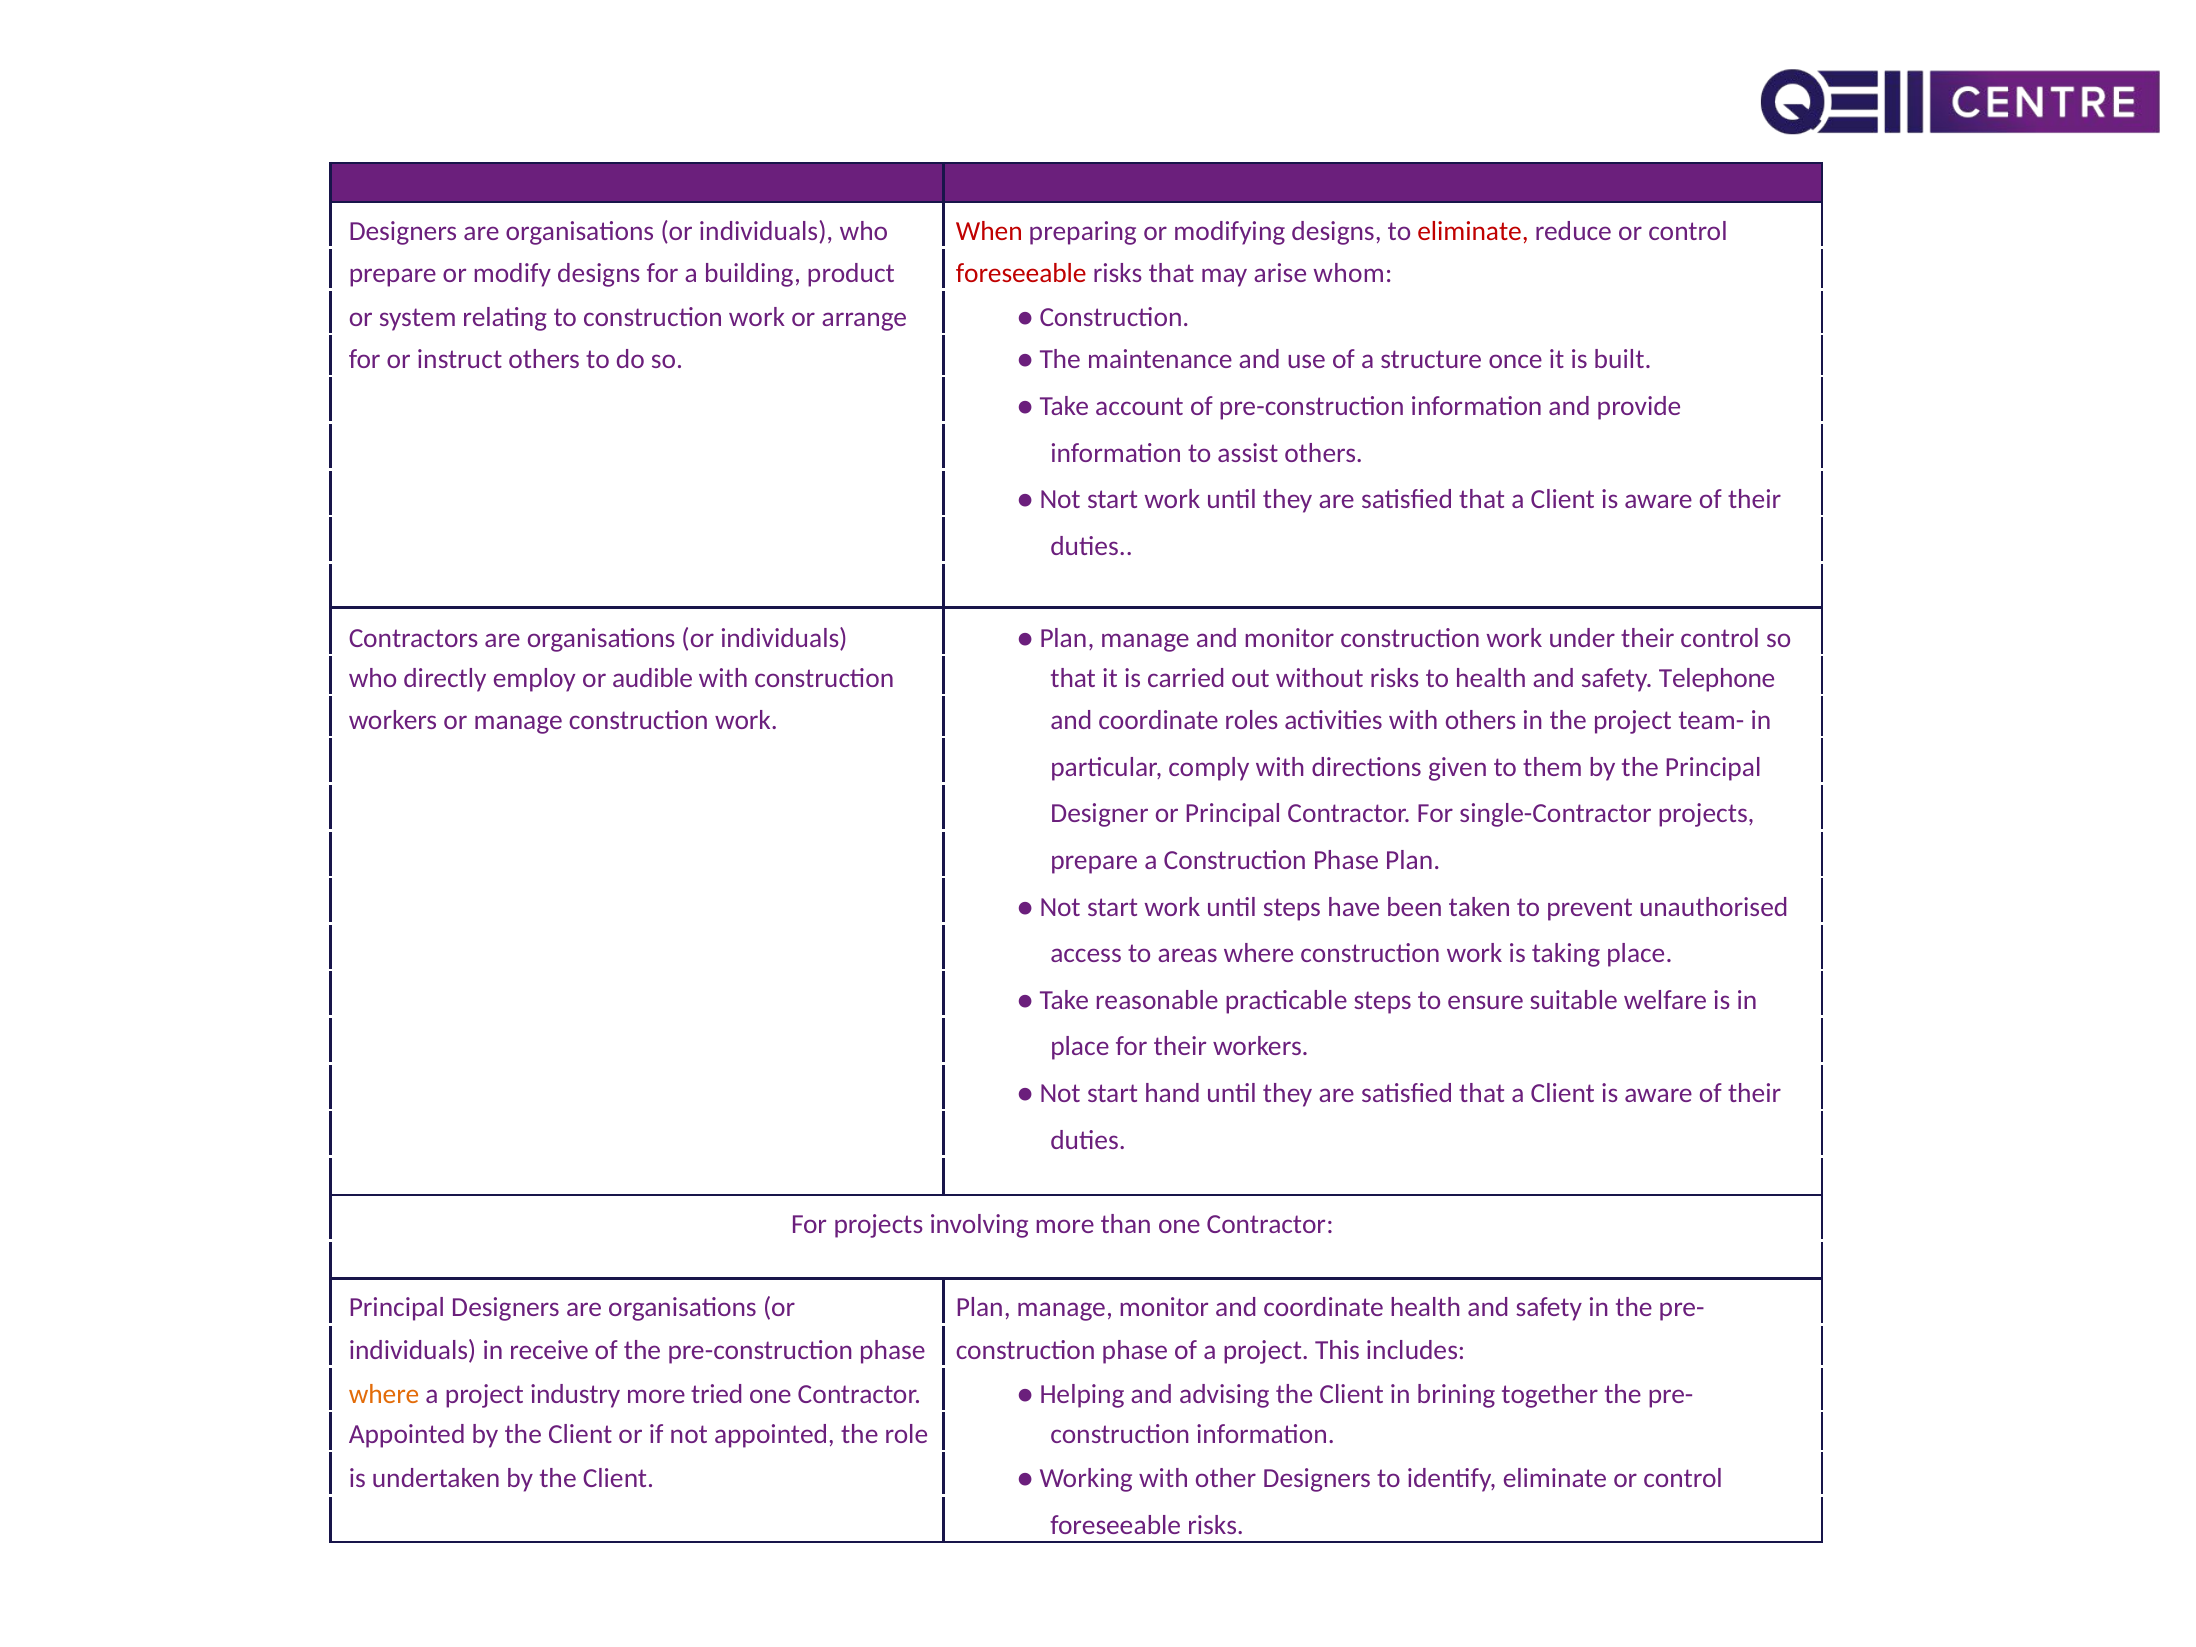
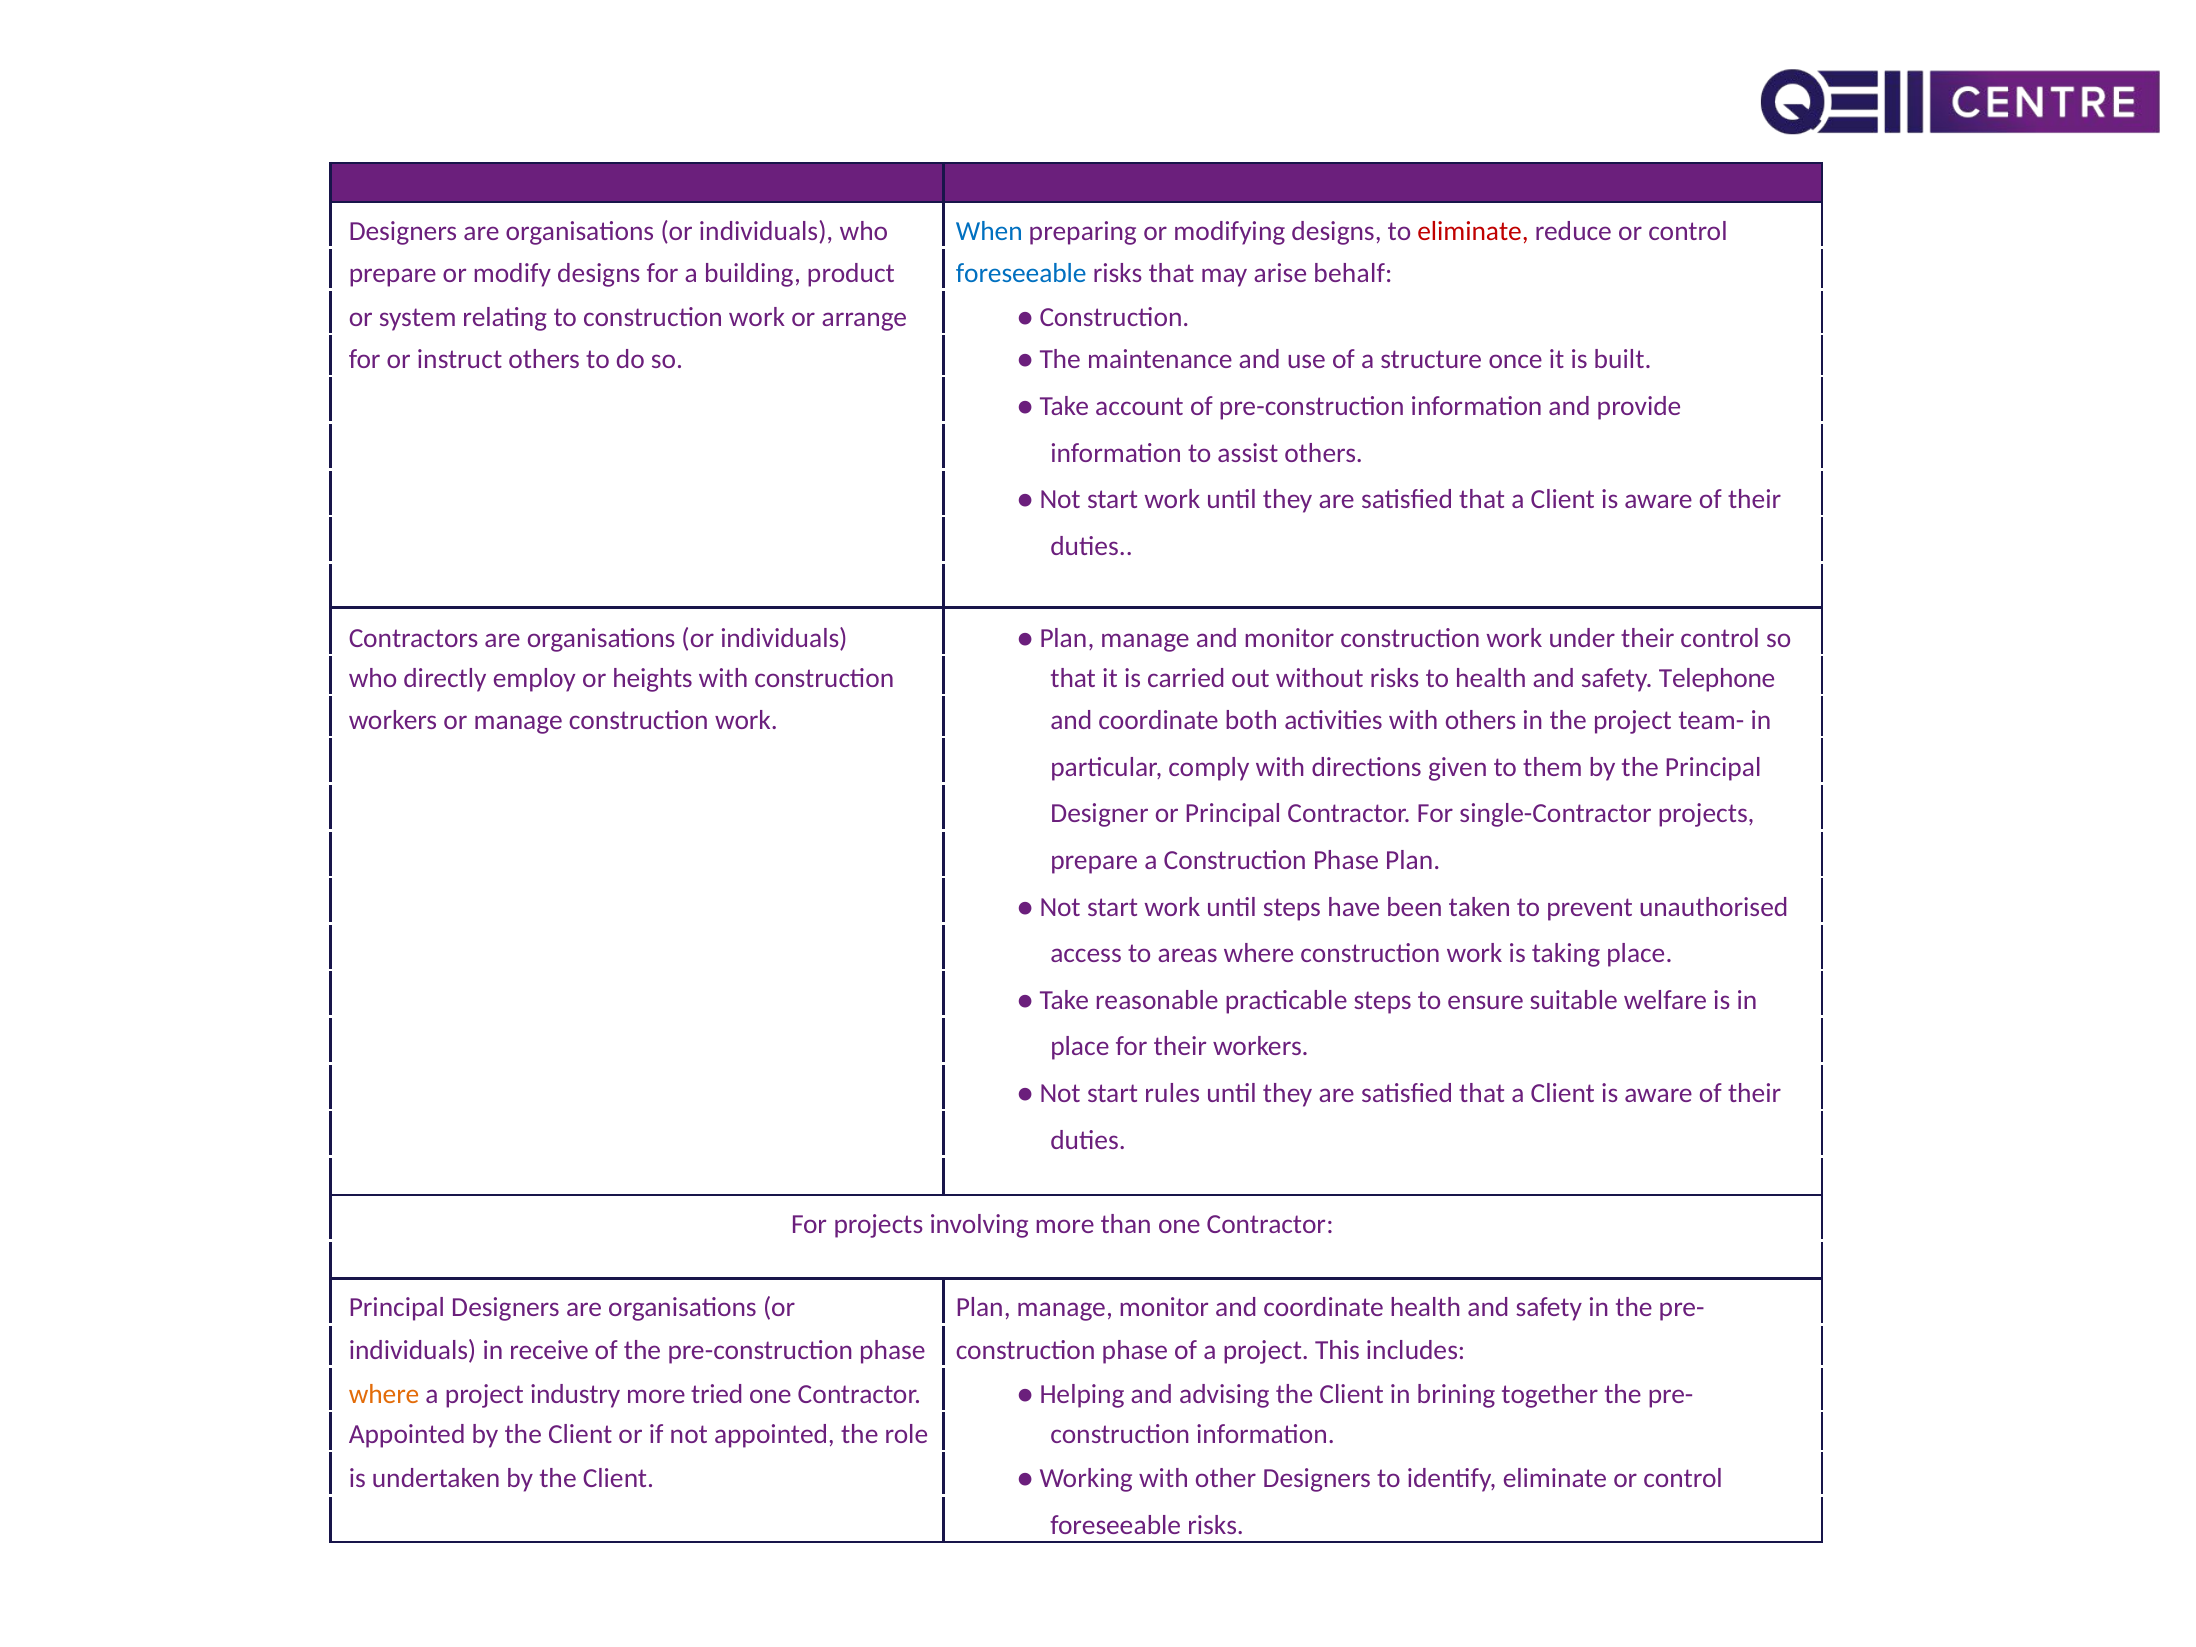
When colour: red -> blue
foreseeable at (1021, 273) colour: red -> blue
whom: whom -> behalf
audible: audible -> heights
roles: roles -> both
hand: hand -> rules
